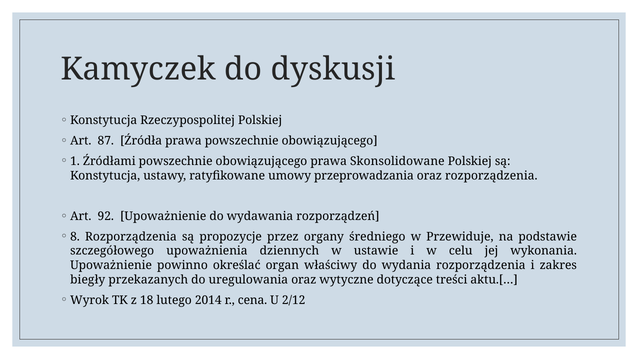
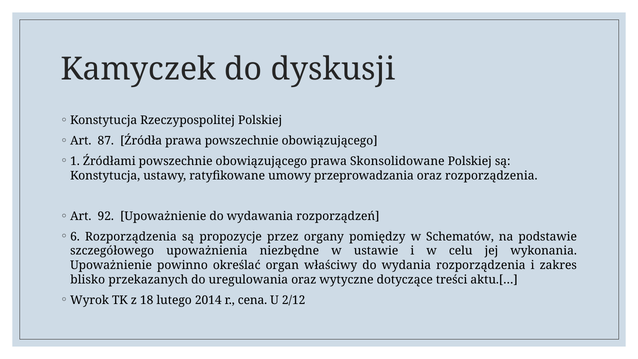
8: 8 -> 6
średniego: średniego -> pomiędzy
Przewiduje: Przewiduje -> Schematów
dziennych: dziennych -> niezbędne
biegły: biegły -> blisko
